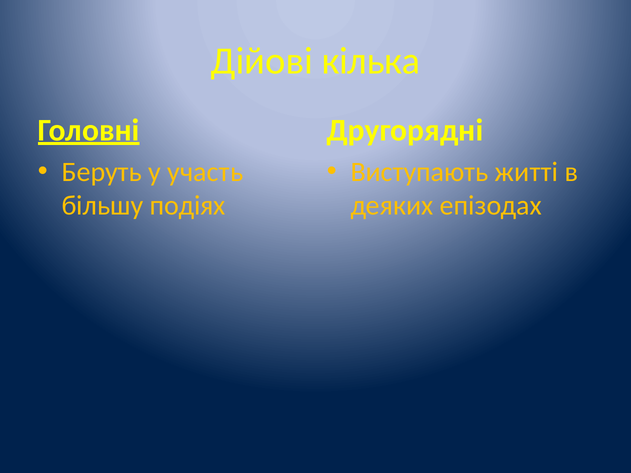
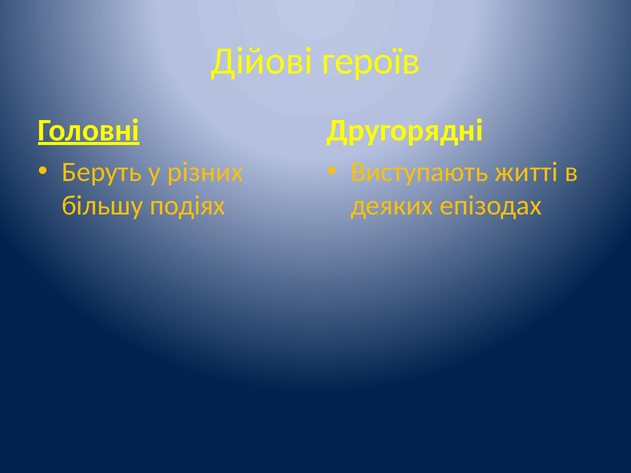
кілька: кілька -> героїв
участь: участь -> різних
